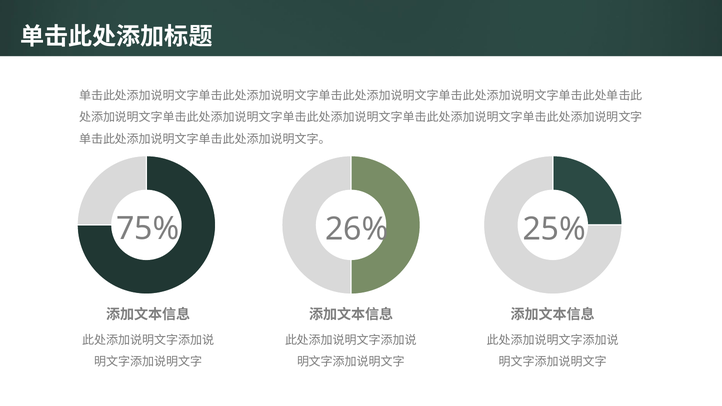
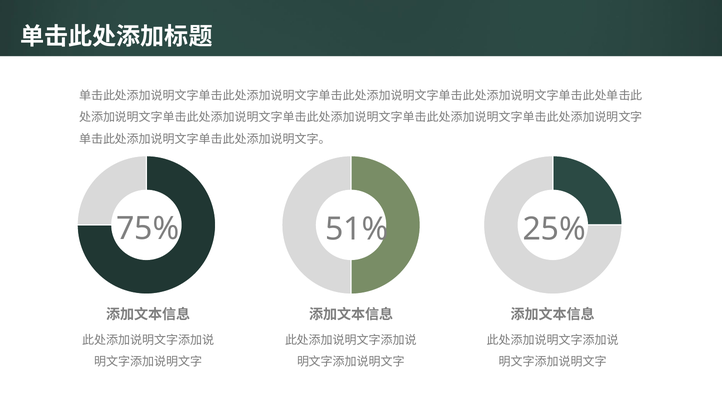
26%: 26% -> 51%
